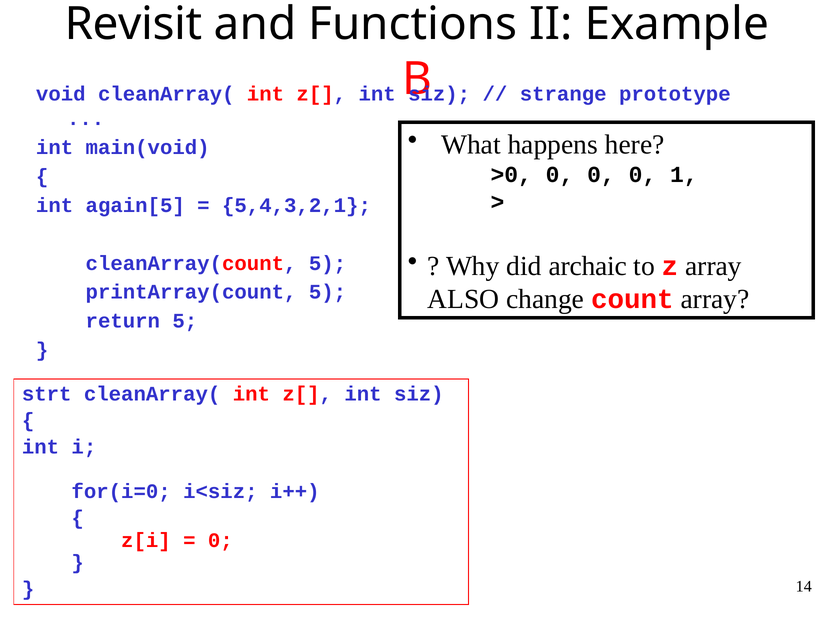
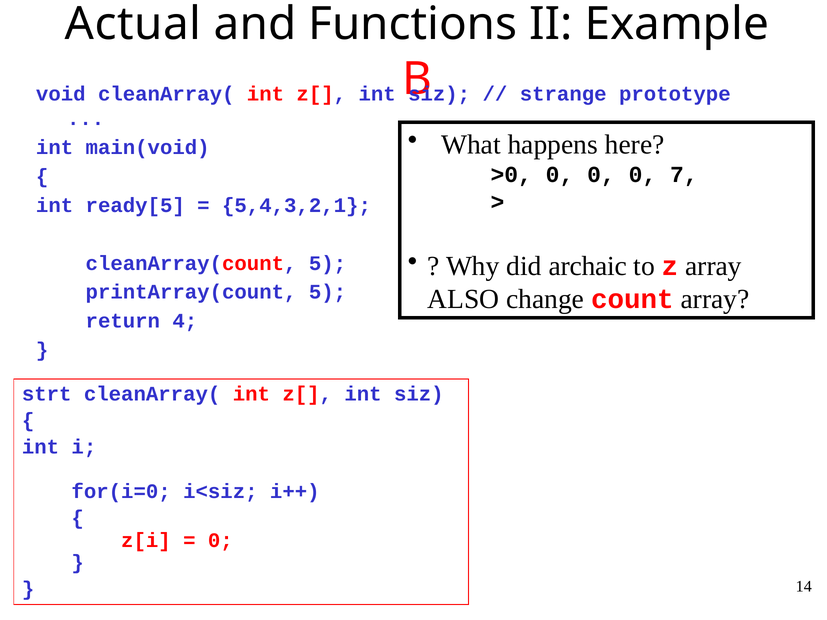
Revisit: Revisit -> Actual
1: 1 -> 7
again[5: again[5 -> ready[5
return 5: 5 -> 4
